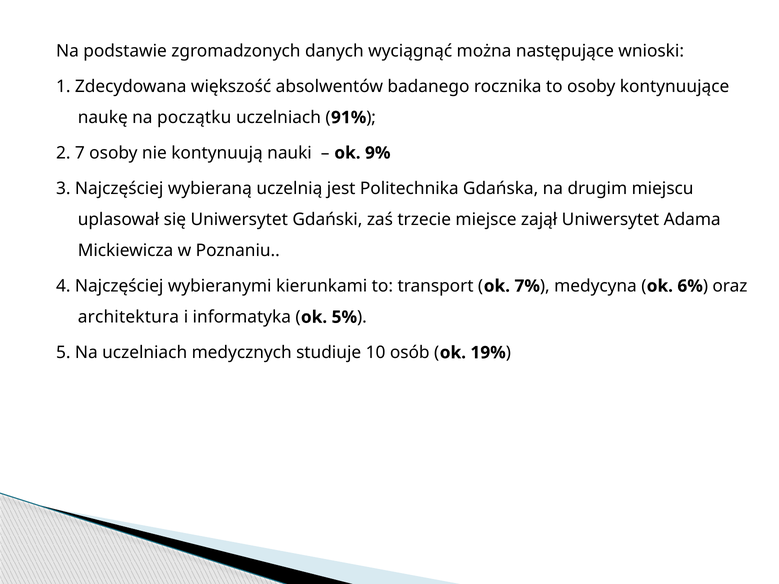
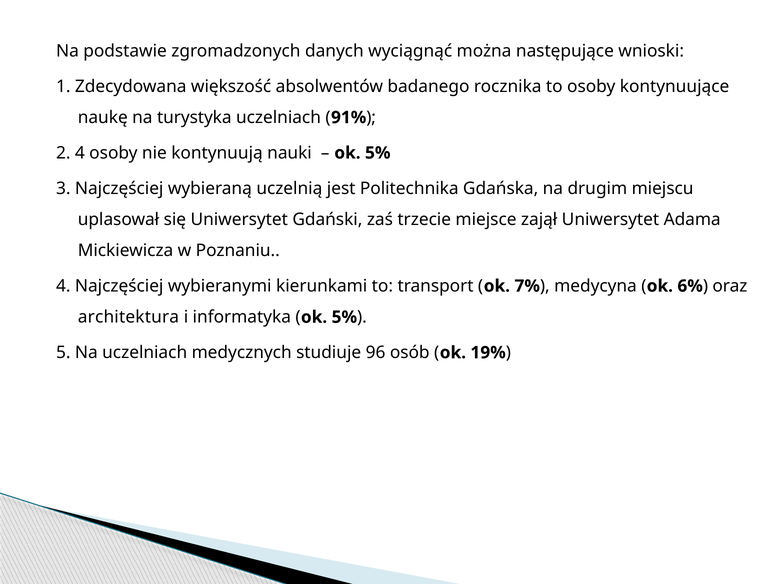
początku: początku -> turystyka
2 7: 7 -> 4
9% at (378, 153): 9% -> 5%
10: 10 -> 96
